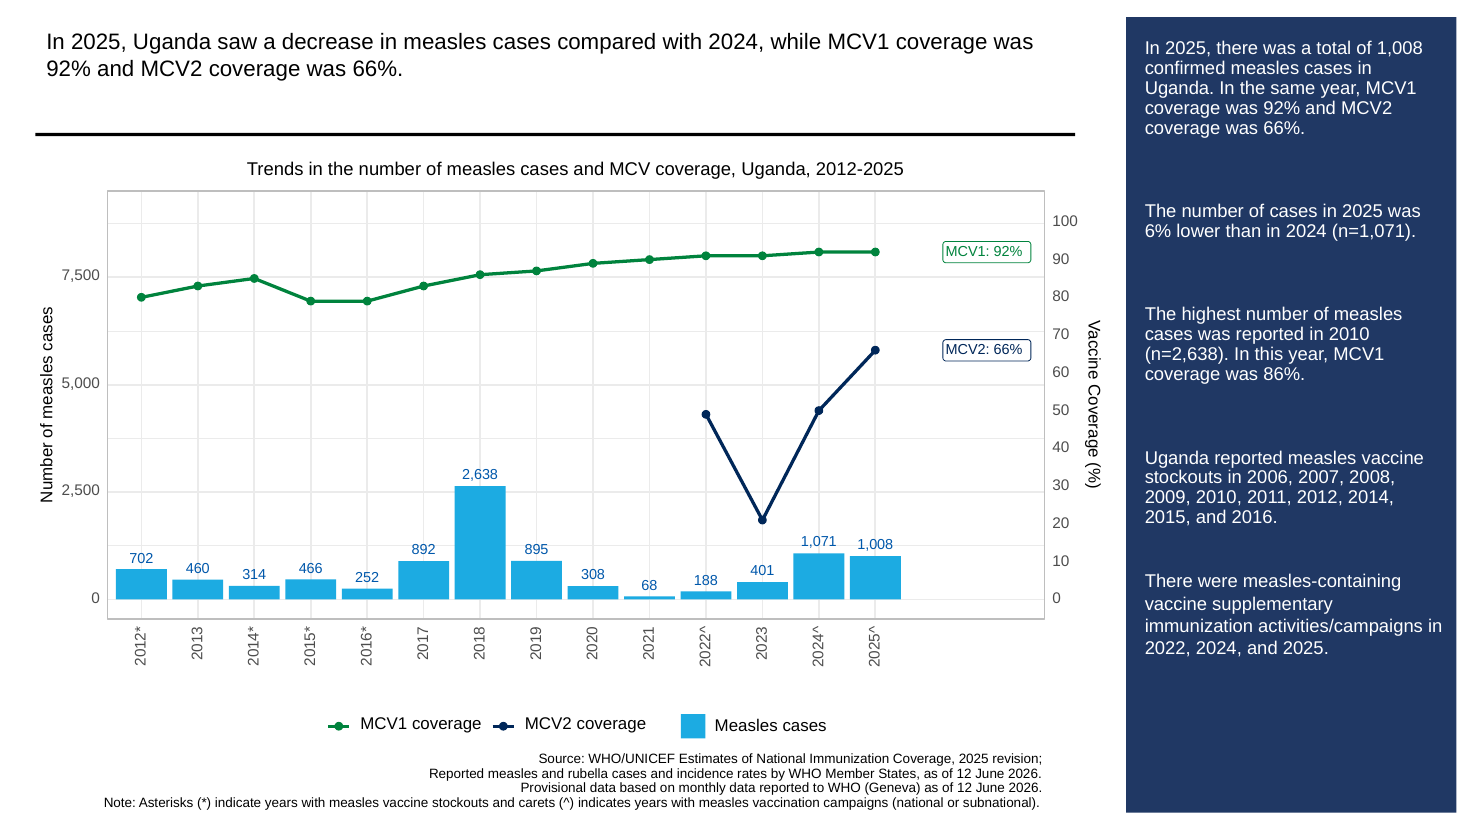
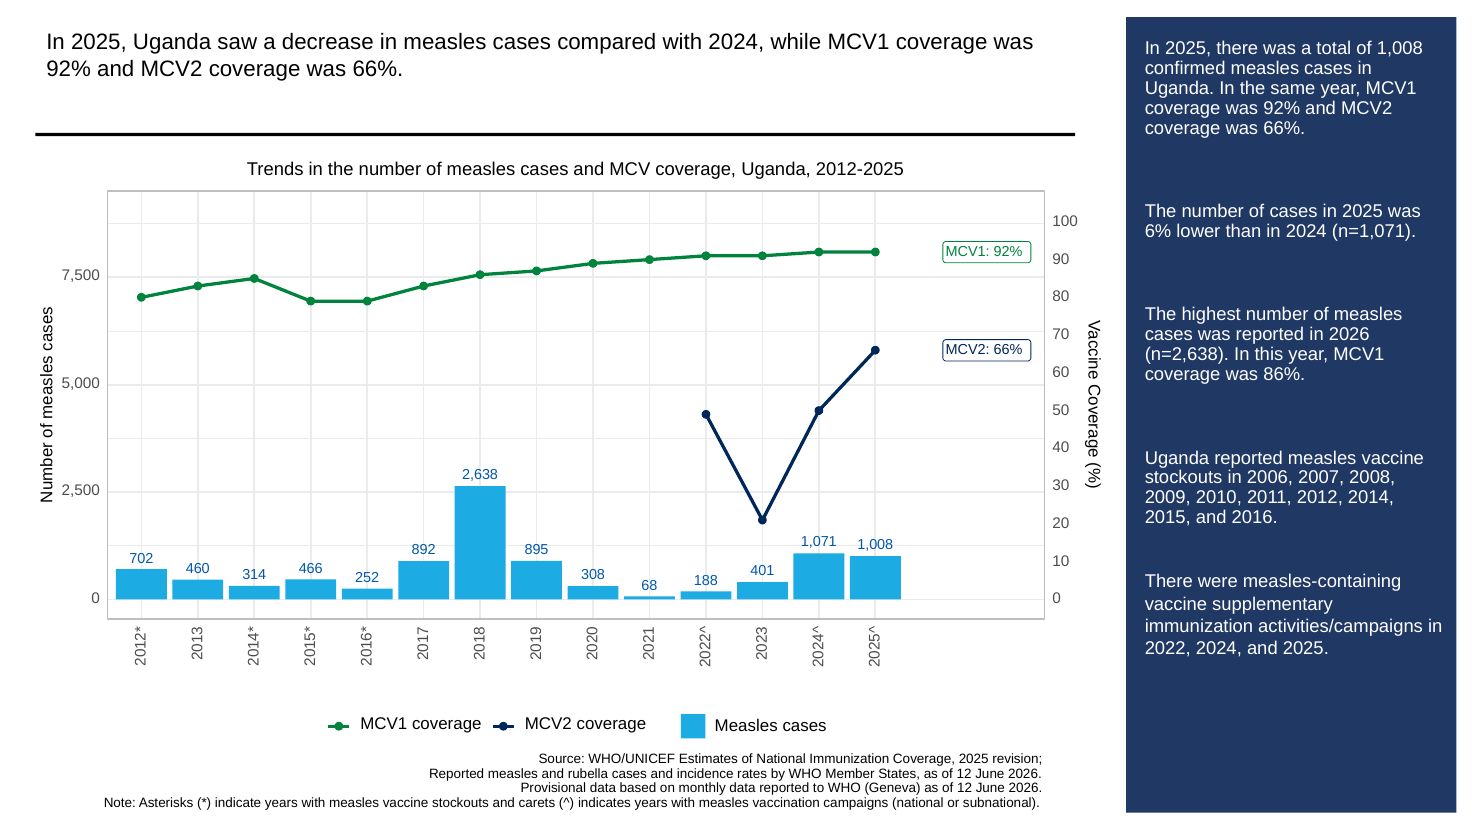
in 2010: 2010 -> 2026
